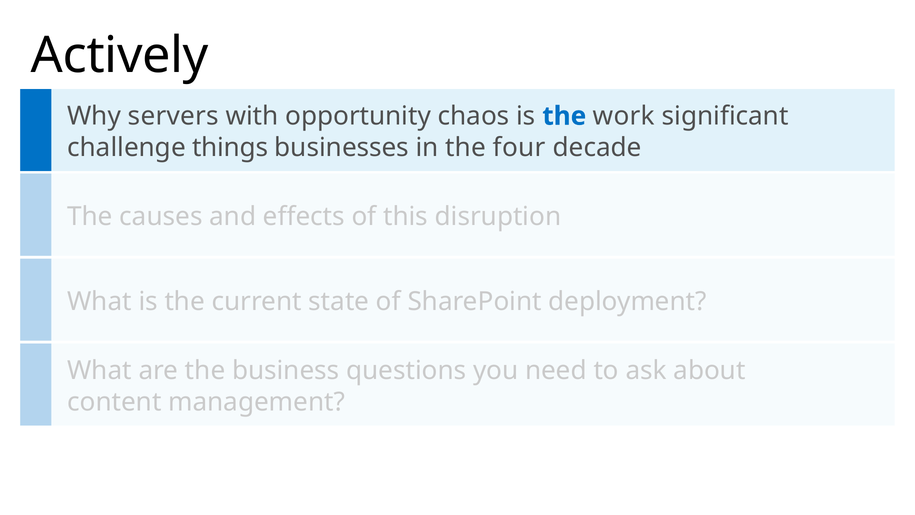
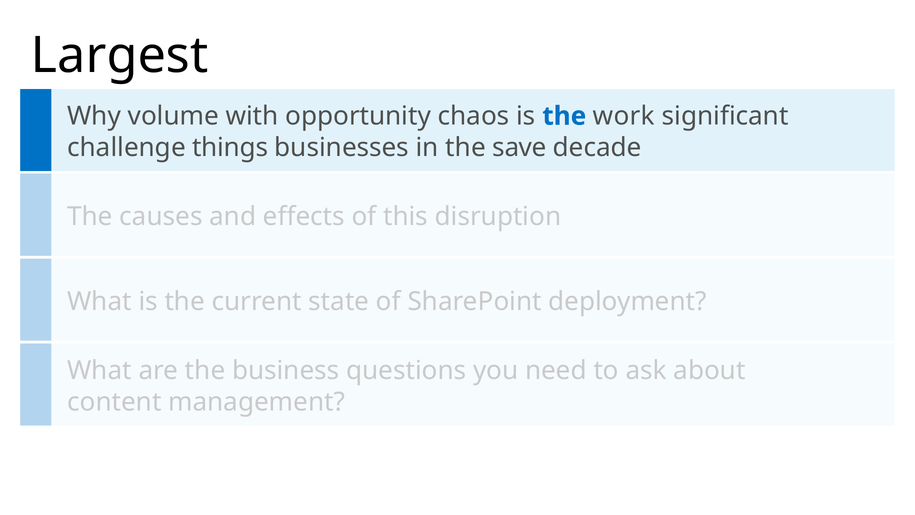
Actively: Actively -> Largest
servers: servers -> volume
four: four -> save
